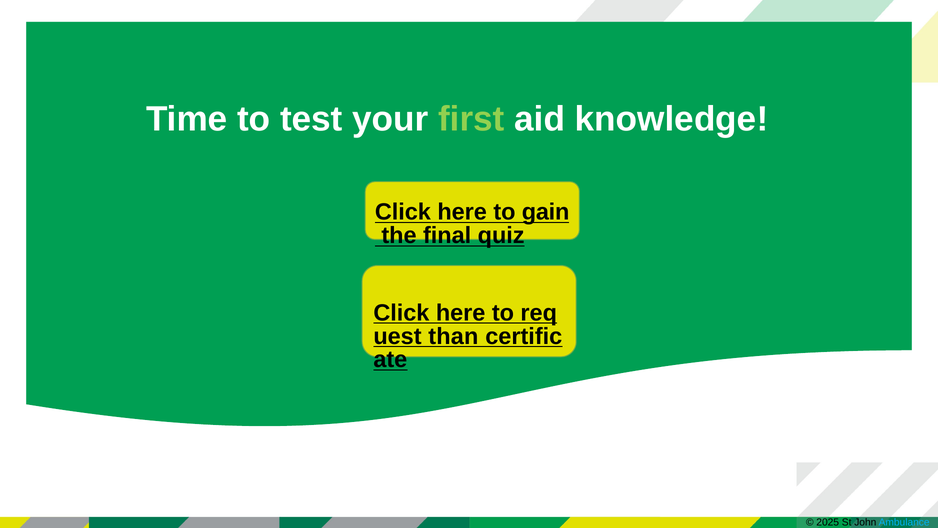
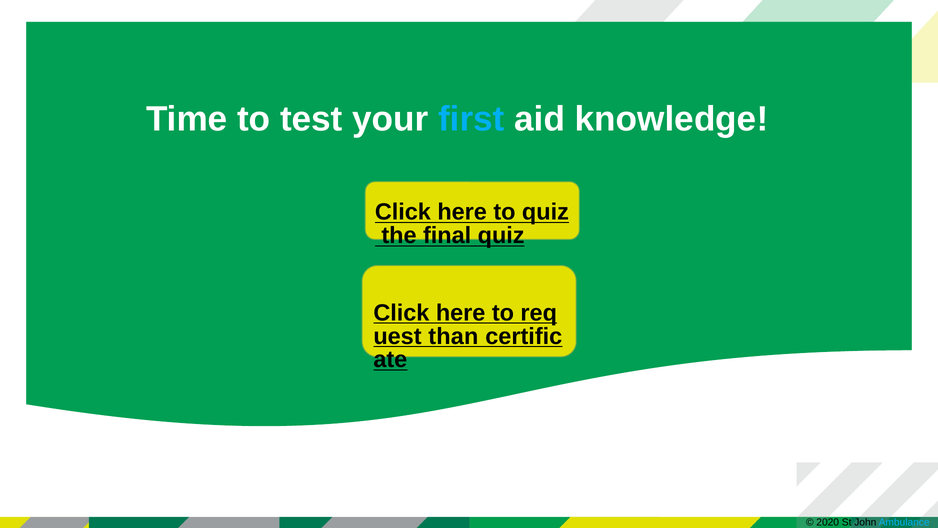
first colour: light green -> light blue
to gain: gain -> quiz
2025: 2025 -> 2020
